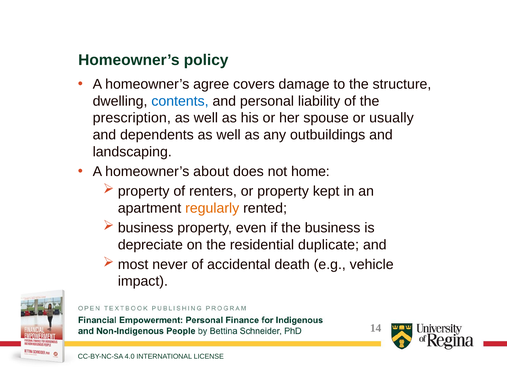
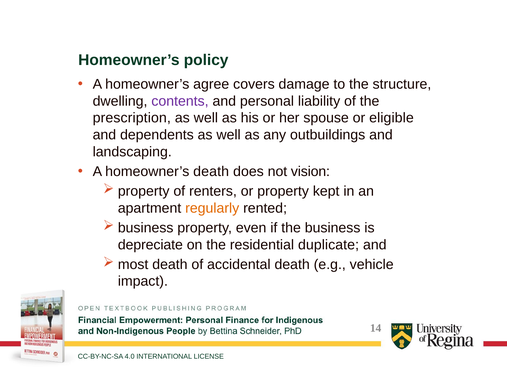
contents colour: blue -> purple
usually: usually -> eligible
homeowner’s about: about -> death
home: home -> vision
most never: never -> death
